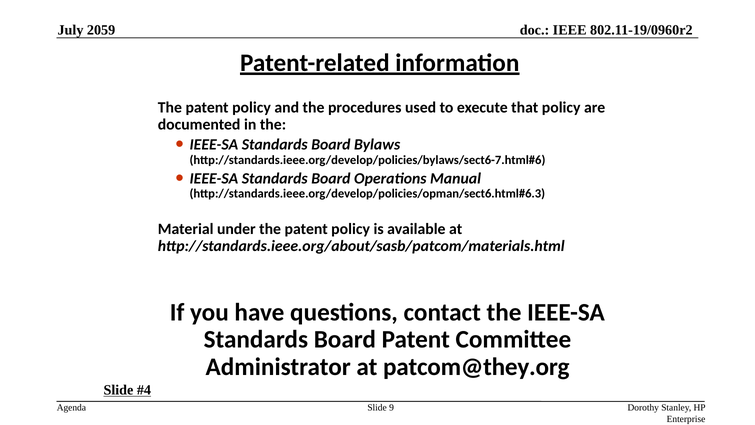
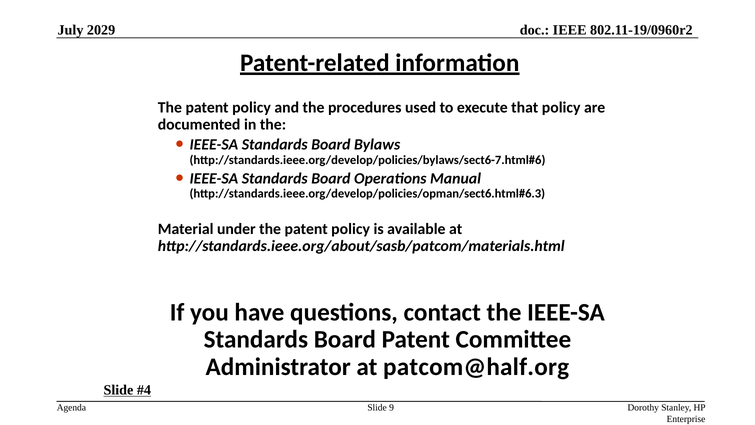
2059: 2059 -> 2029
patcom@they.org: patcom@they.org -> patcom@half.org
